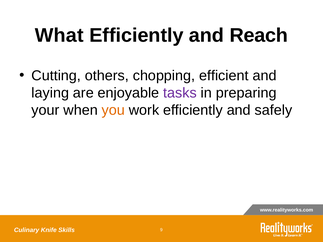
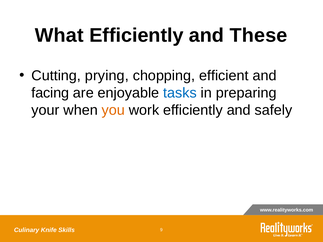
Reach: Reach -> These
others: others -> prying
laying: laying -> facing
tasks colour: purple -> blue
